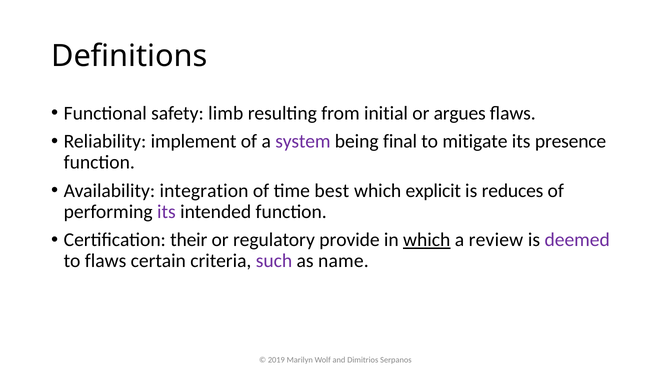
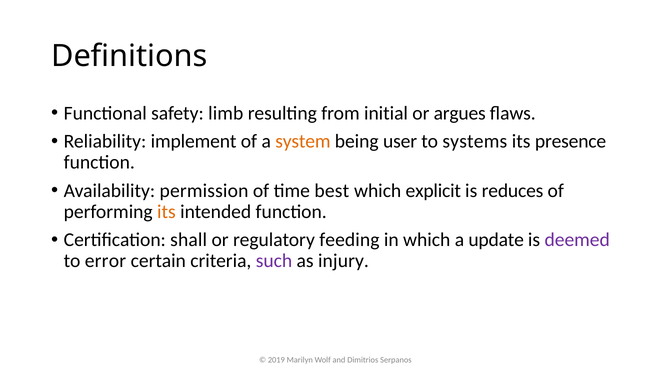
system colour: purple -> orange
final: final -> user
mitigate: mitigate -> systems
integration: integration -> permission
its at (166, 212) colour: purple -> orange
their: their -> shall
provide: provide -> feeding
which at (427, 240) underline: present -> none
review: review -> update
to flaws: flaws -> error
name: name -> injury
